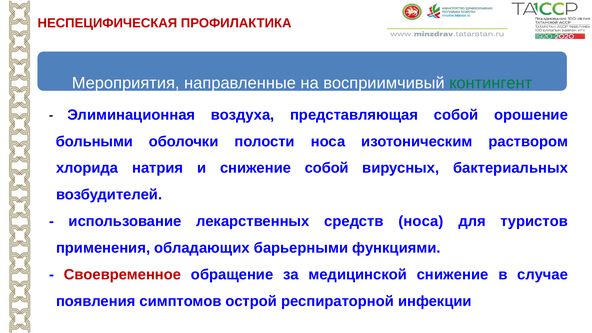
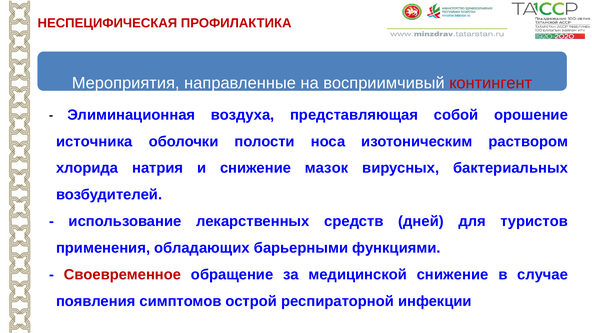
контингент colour: green -> red
больными at (94, 141): больными -> источника
снижение собой: собой -> мазок
средств носа: носа -> дней
